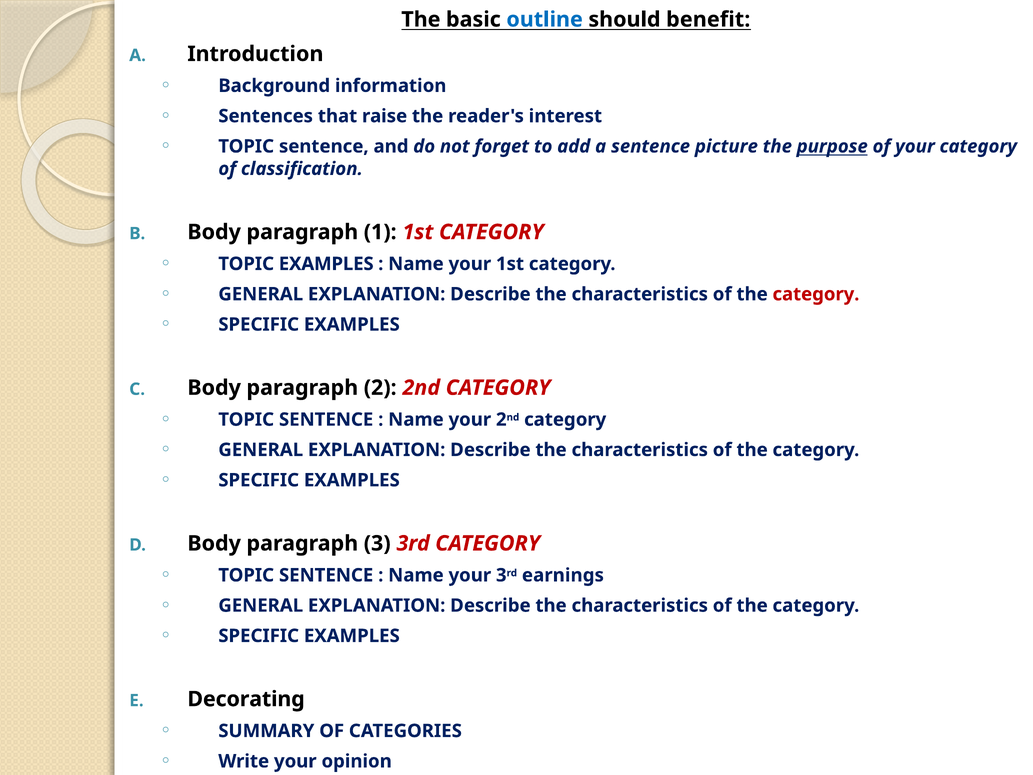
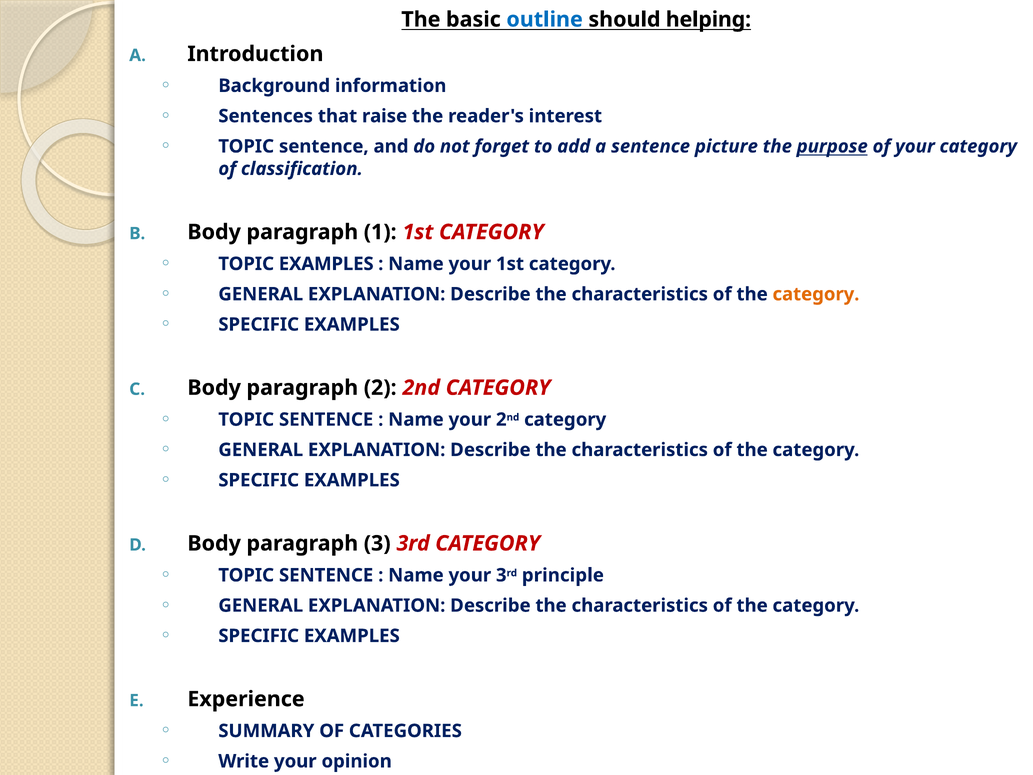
benefit: benefit -> helping
category at (816, 294) colour: red -> orange
earnings: earnings -> principle
Decorating: Decorating -> Experience
